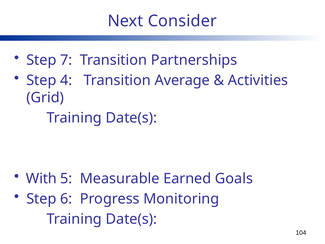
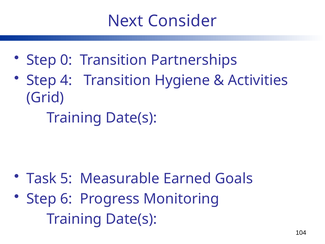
7: 7 -> 0
Average: Average -> Hygiene
With: With -> Task
